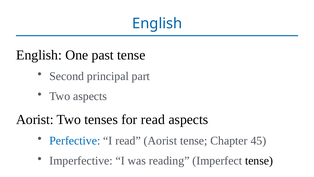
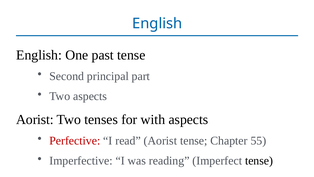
for read: read -> with
Perfective colour: blue -> red
45: 45 -> 55
